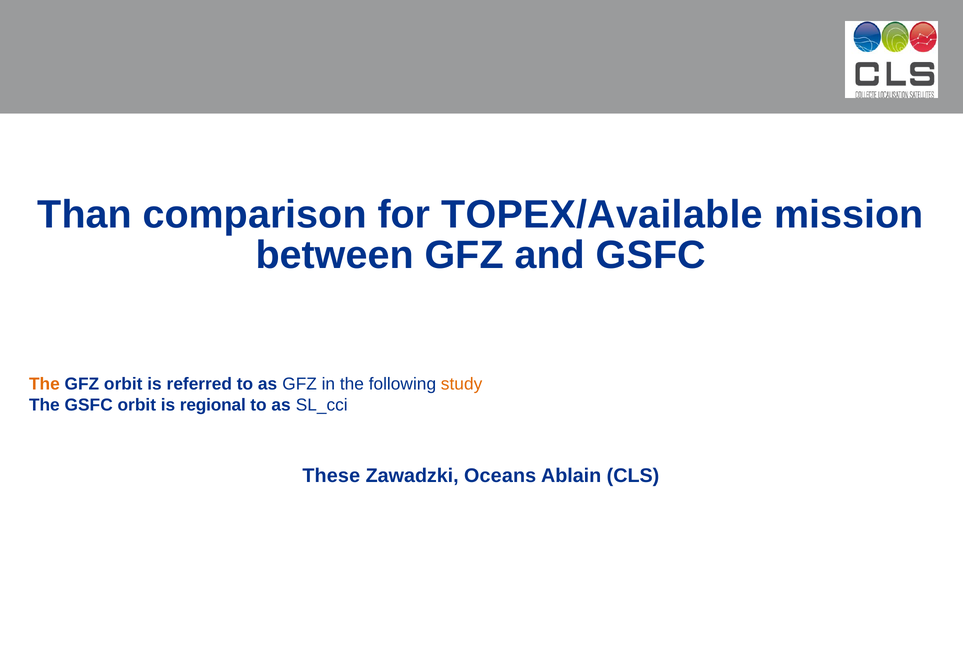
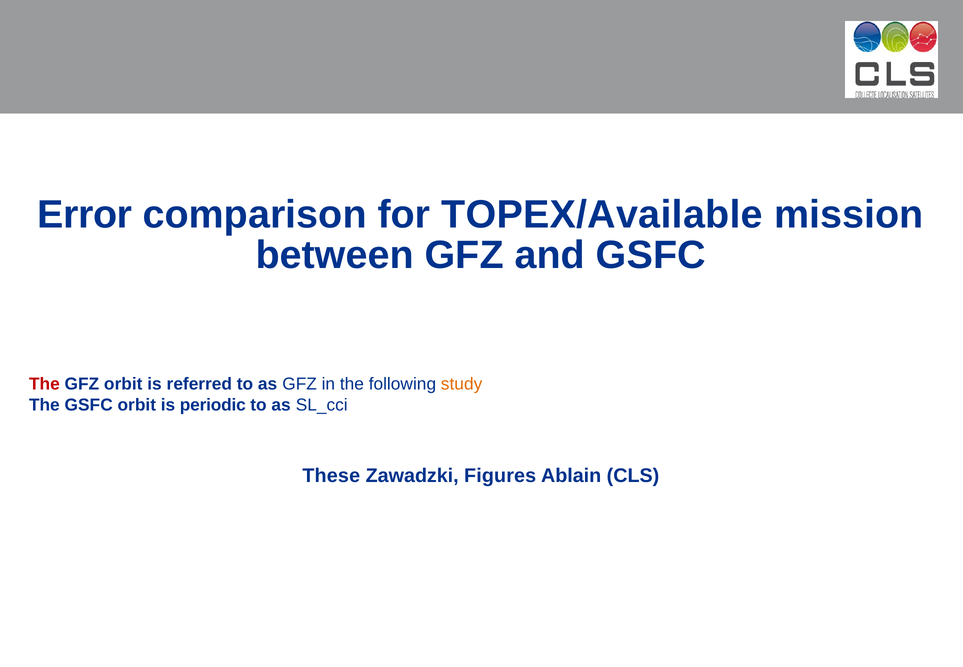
Than: Than -> Error
The at (44, 384) colour: orange -> red
regional: regional -> periodic
Oceans: Oceans -> Figures
